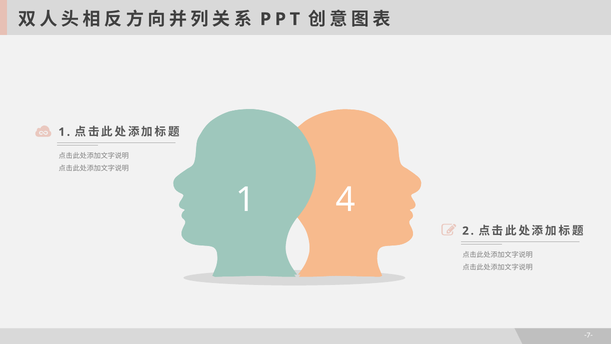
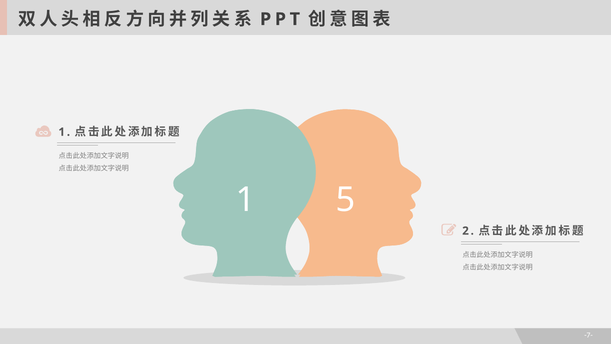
4: 4 -> 5
